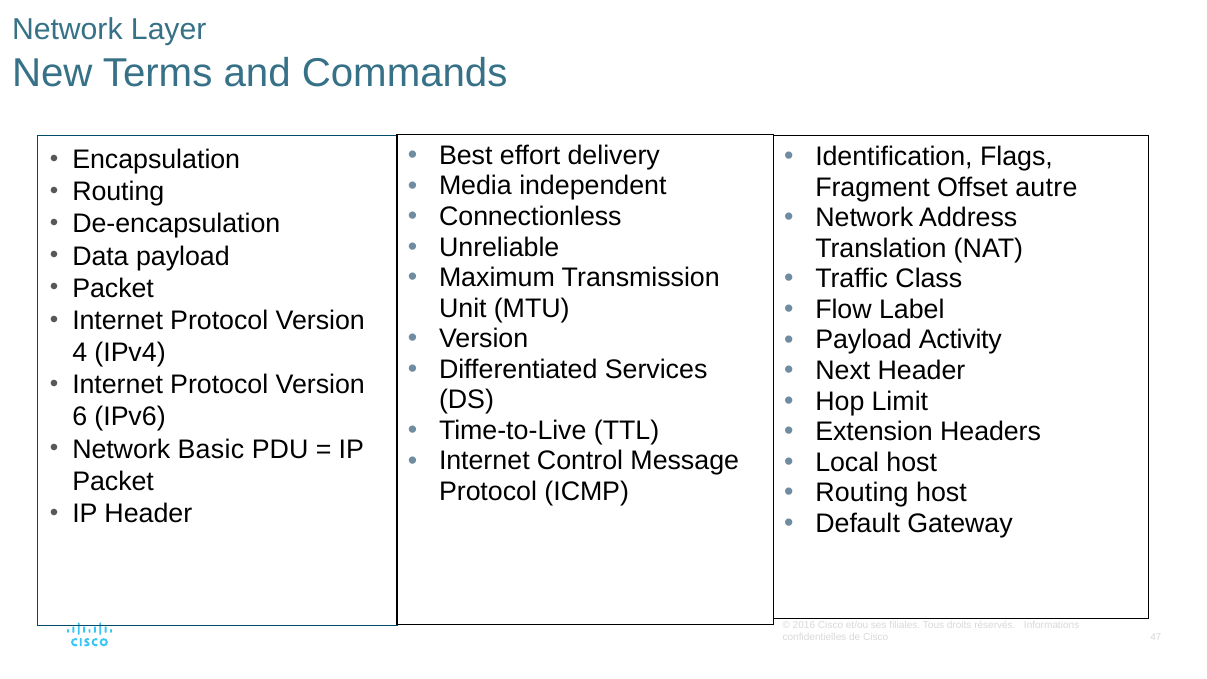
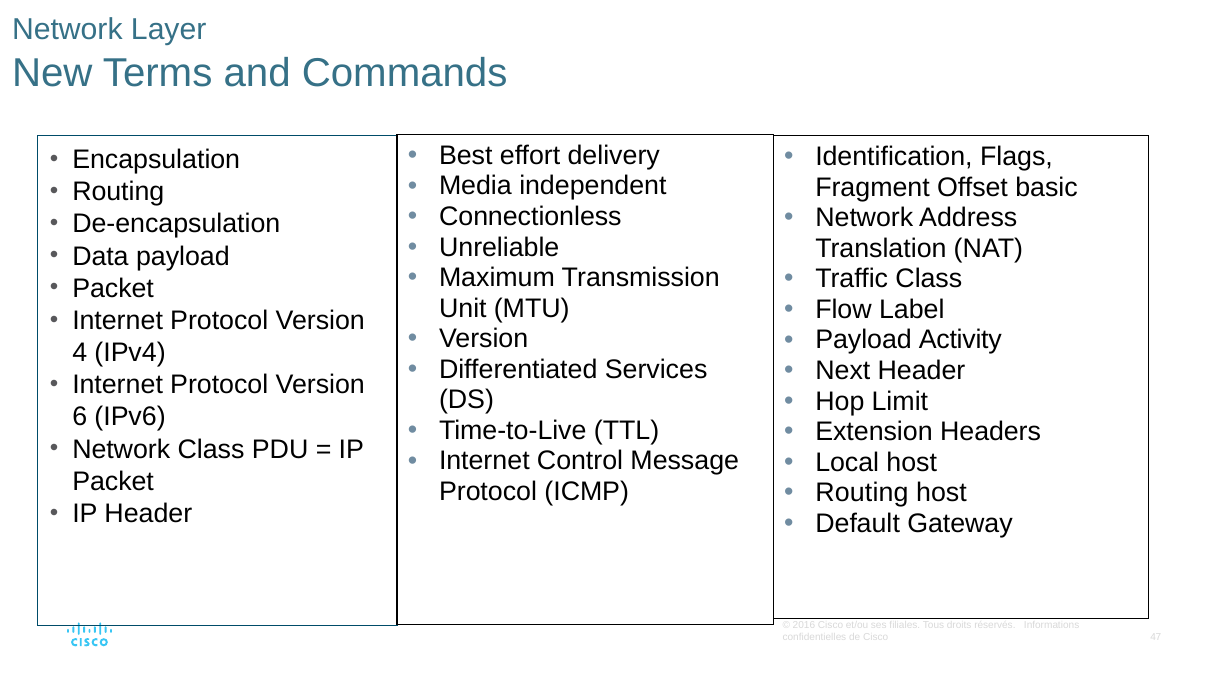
autre: autre -> basic
Network Basic: Basic -> Class
